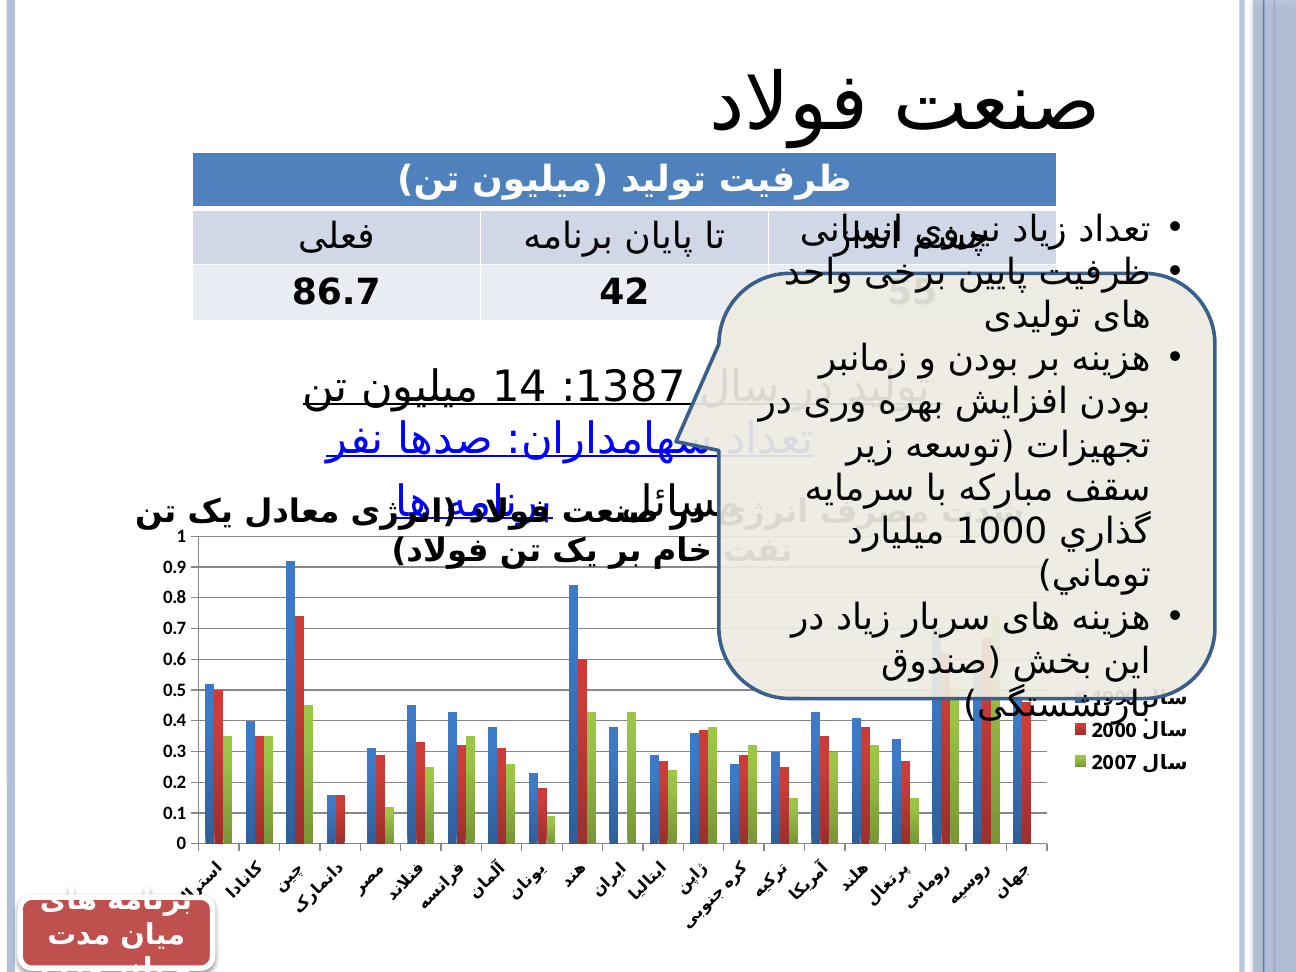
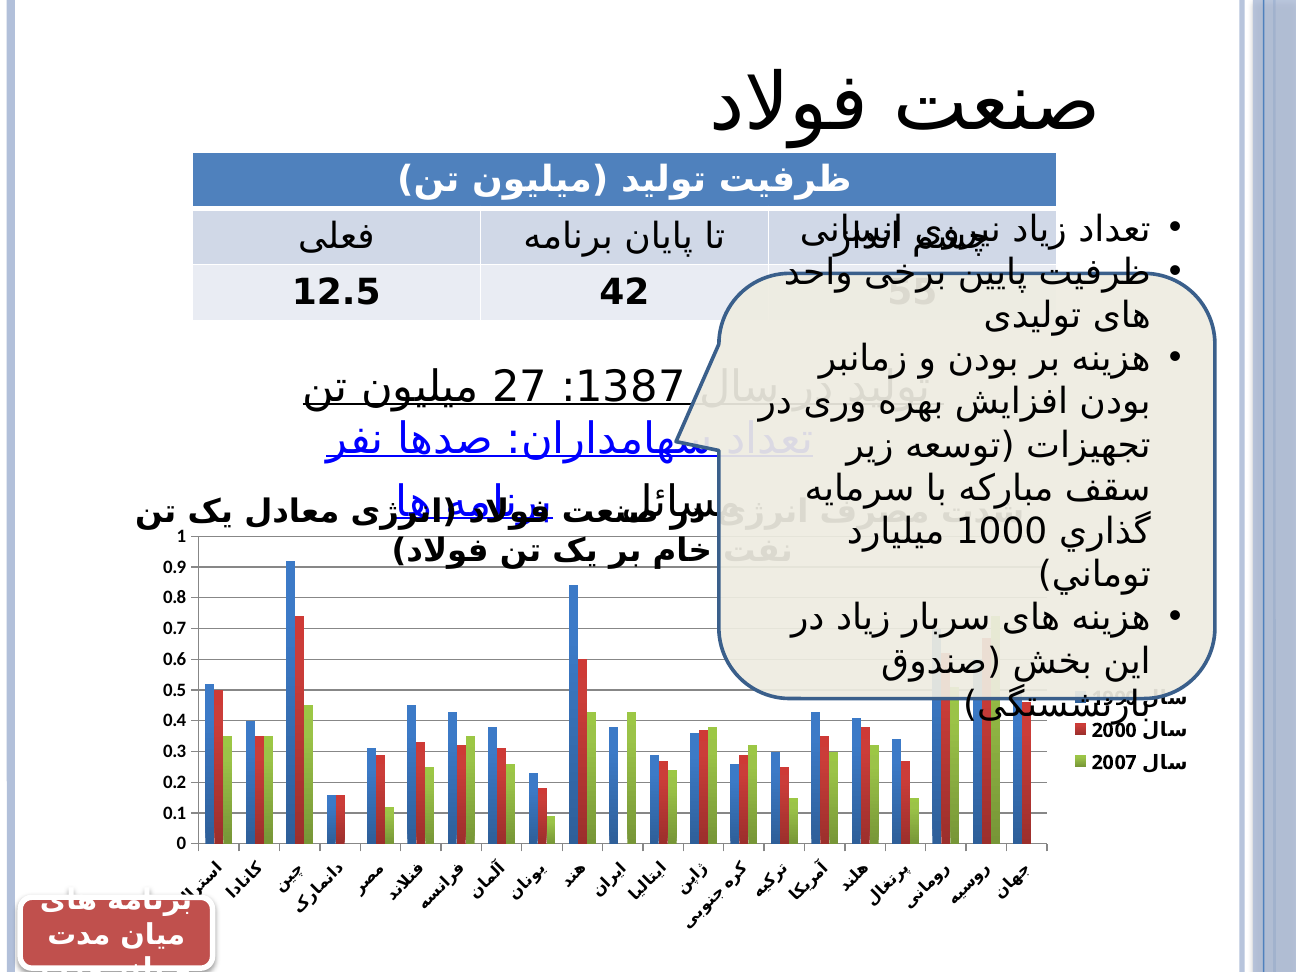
86.7: 86.7 -> 12.5
14: 14 -> 27
